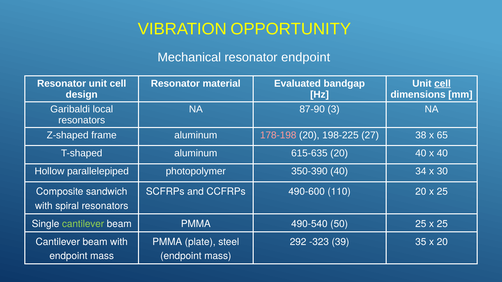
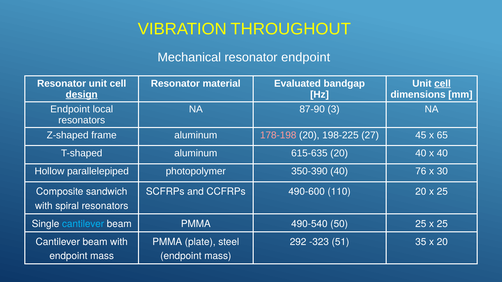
OPPORTUNITY: OPPORTUNITY -> THROUGHOUT
design underline: none -> present
Garibaldi at (70, 109): Garibaldi -> Endpoint
38: 38 -> 45
34: 34 -> 76
cantilever at (83, 224) colour: light green -> light blue
39: 39 -> 51
